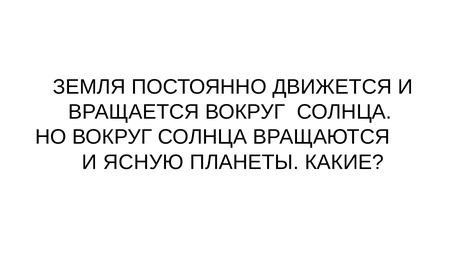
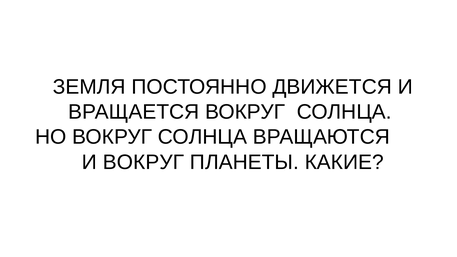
И ЯСНУЮ: ЯСНУЮ -> ВОКРУГ
